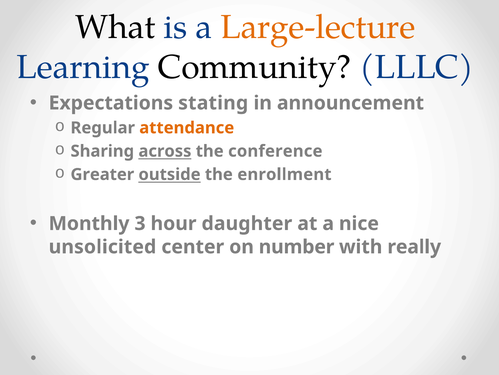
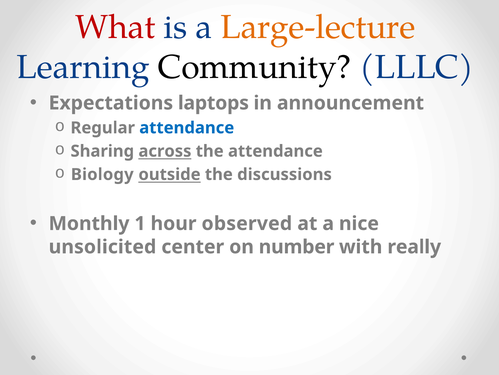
What colour: black -> red
stating: stating -> laptops
attendance at (187, 128) colour: orange -> blue
the conference: conference -> attendance
Greater: Greater -> Biology
enrollment: enrollment -> discussions
3: 3 -> 1
daughter: daughter -> observed
